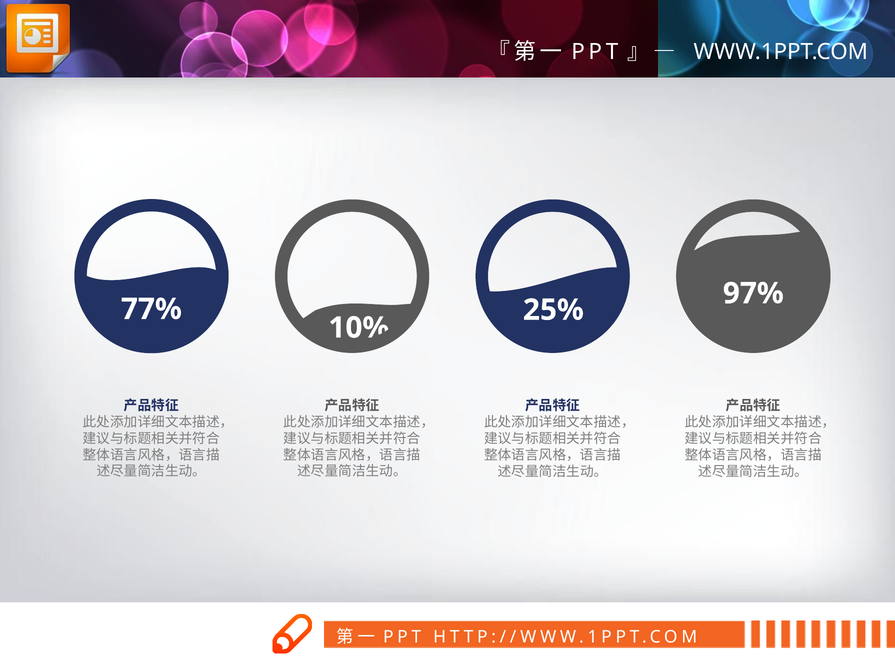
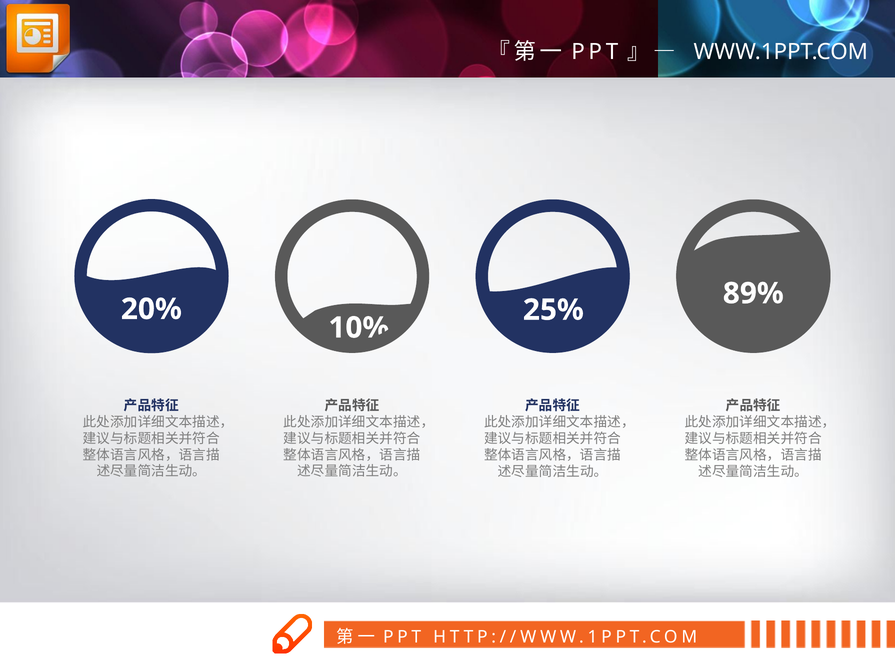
97%: 97% -> 89%
77%: 77% -> 20%
